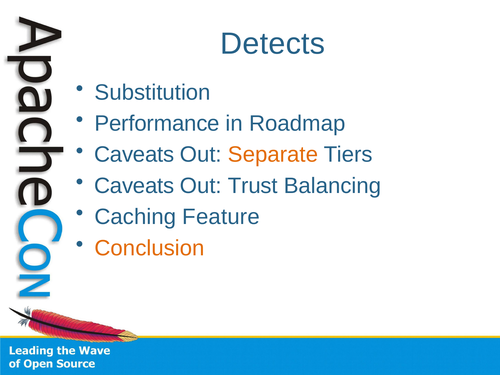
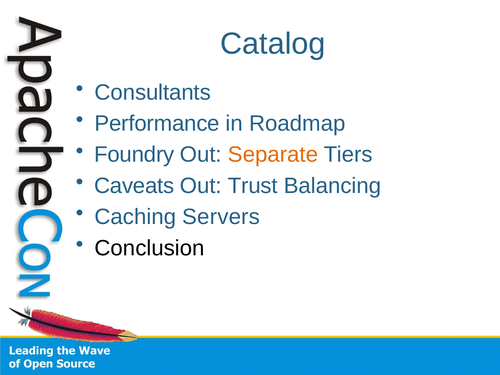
Detects: Detects -> Catalog
Substitution: Substitution -> Consultants
Caveats at (134, 155): Caveats -> Foundry
Feature: Feature -> Servers
Conclusion colour: orange -> black
